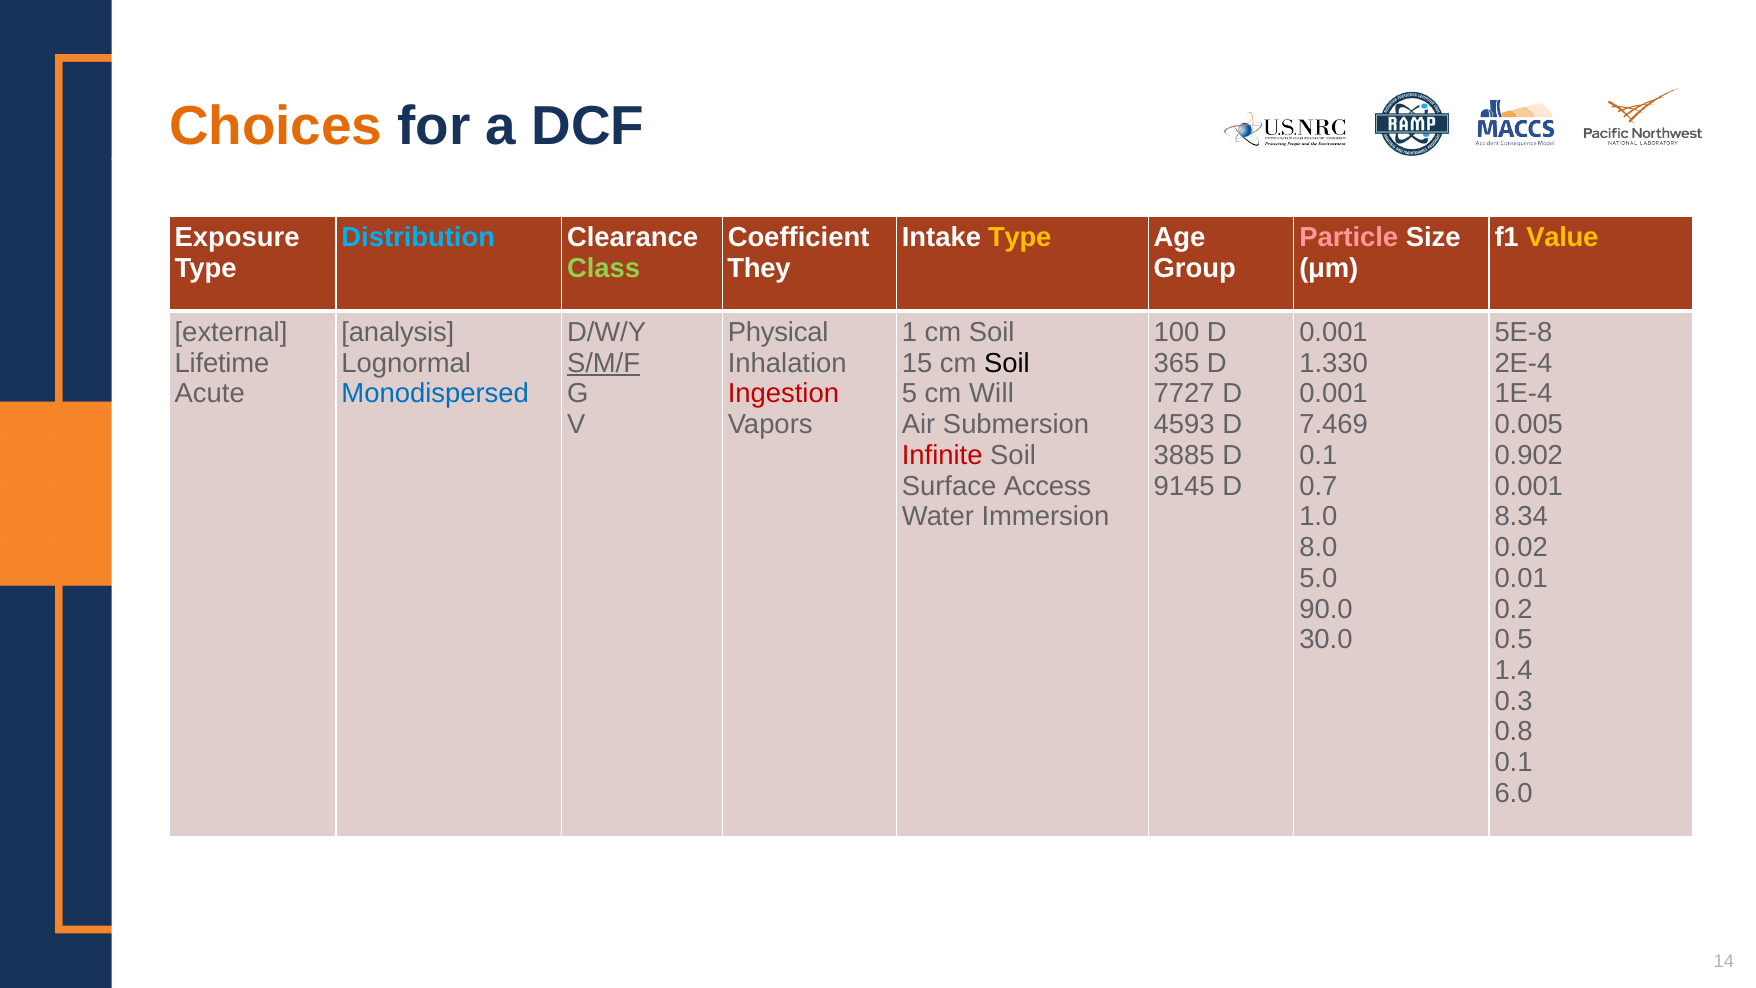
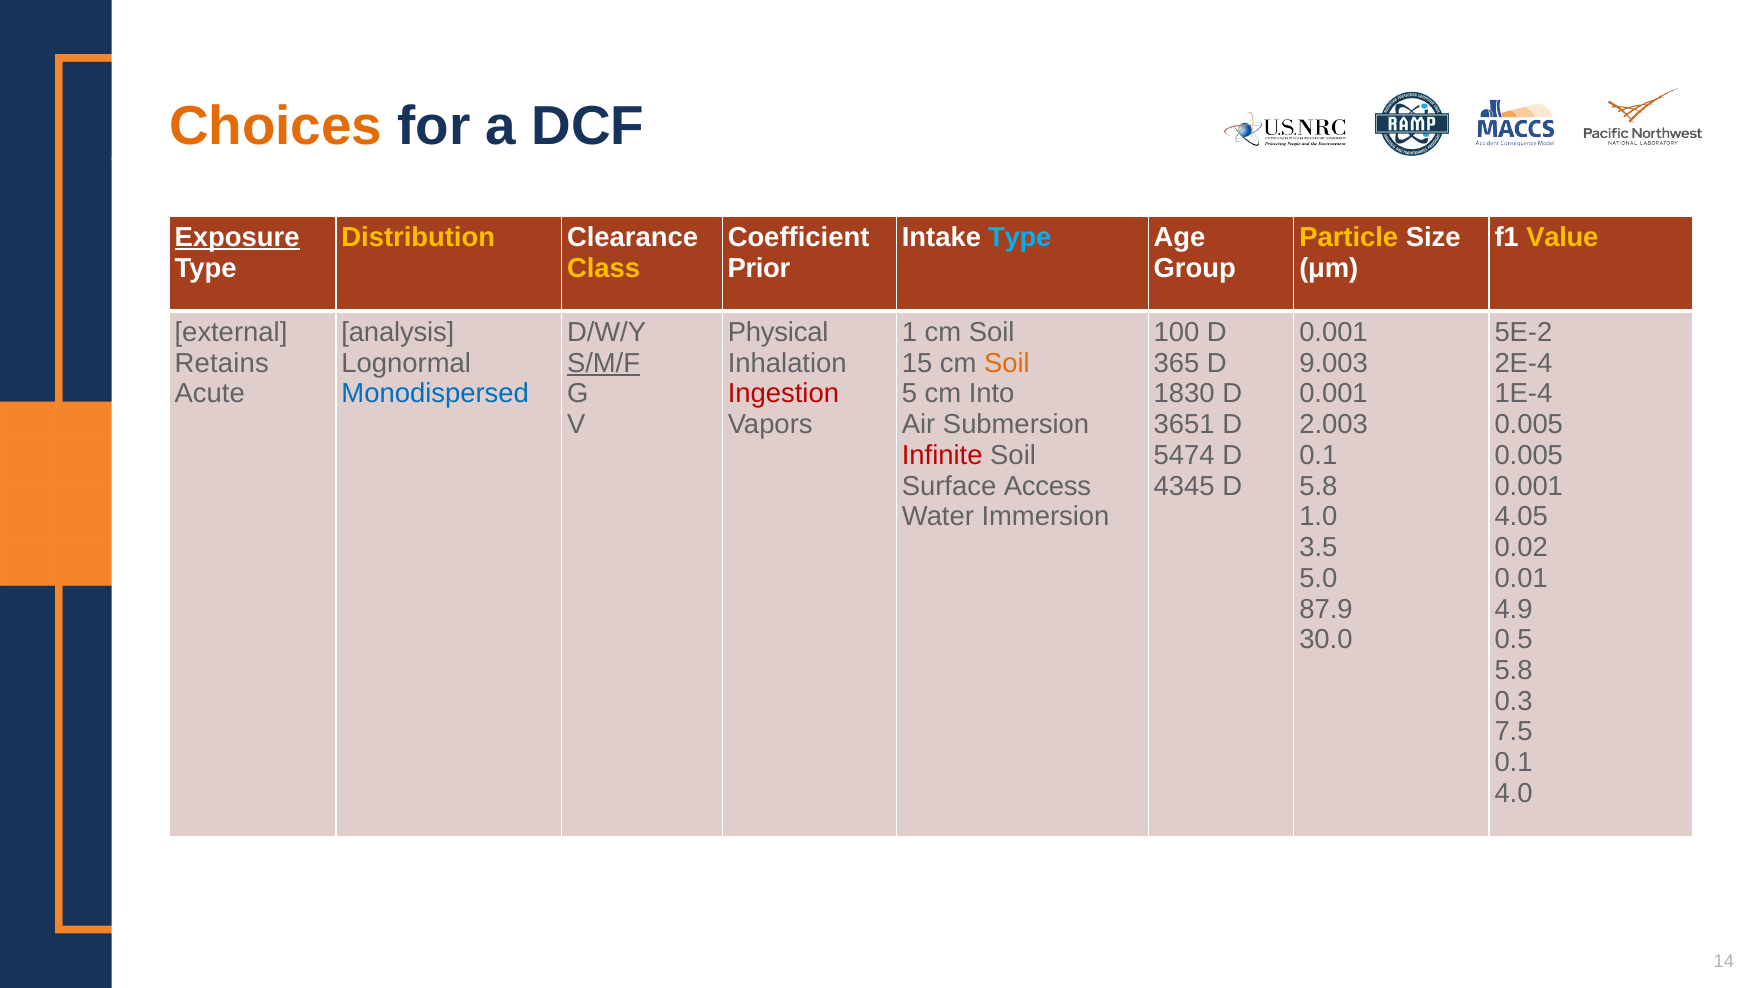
Exposure underline: none -> present
Distribution colour: light blue -> yellow
Type at (1020, 237) colour: yellow -> light blue
Particle colour: pink -> yellow
Class colour: light green -> yellow
They: They -> Prior
5E-8: 5E-8 -> 5E-2
Lifetime: Lifetime -> Retains
Soil at (1007, 363) colour: black -> orange
1.330: 1.330 -> 9.003
Will: Will -> Into
7727: 7727 -> 1830
4593: 4593 -> 3651
7.469: 7.469 -> 2.003
3885: 3885 -> 5474
0.902 at (1529, 455): 0.902 -> 0.005
9145: 9145 -> 4345
0.7 at (1318, 486): 0.7 -> 5.8
8.34: 8.34 -> 4.05
8.0: 8.0 -> 3.5
90.0: 90.0 -> 87.9
0.2: 0.2 -> 4.9
1.4 at (1514, 670): 1.4 -> 5.8
0.8: 0.8 -> 7.5
6.0: 6.0 -> 4.0
